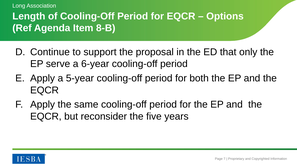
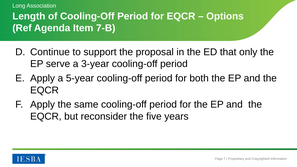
8-B: 8-B -> 7-B
6-year: 6-year -> 3-year
